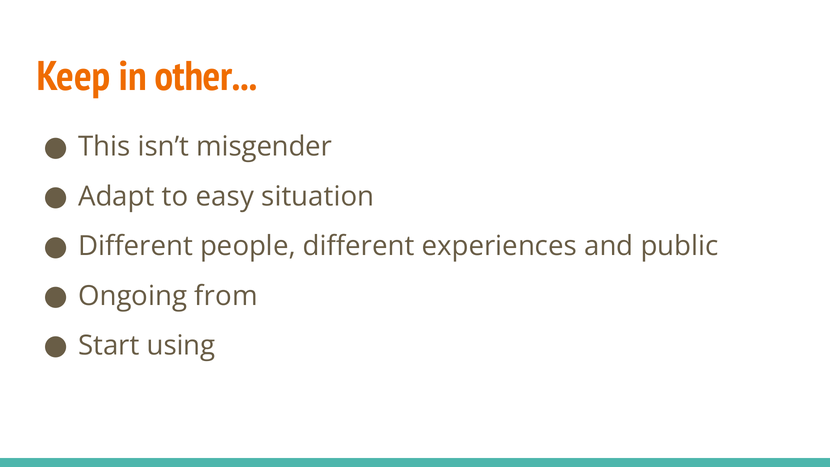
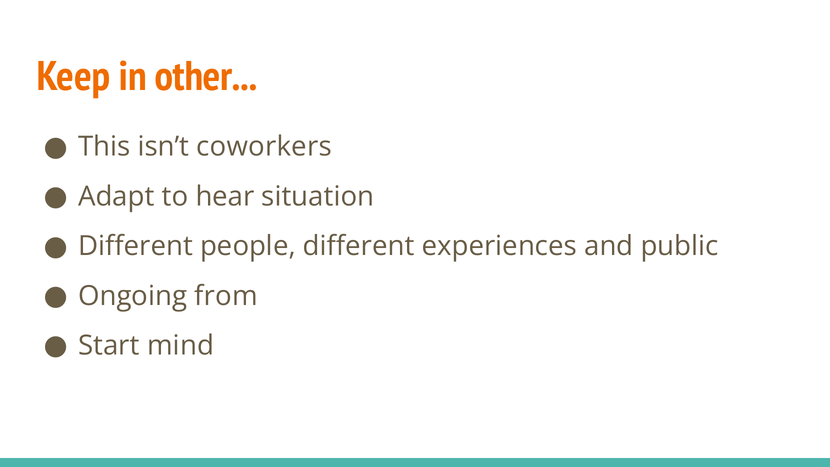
misgender: misgender -> coworkers
easy: easy -> hear
using: using -> mind
